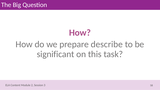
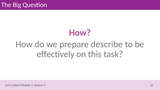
significant: significant -> effectively
